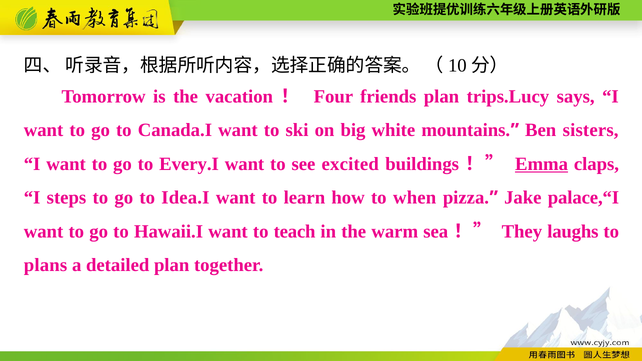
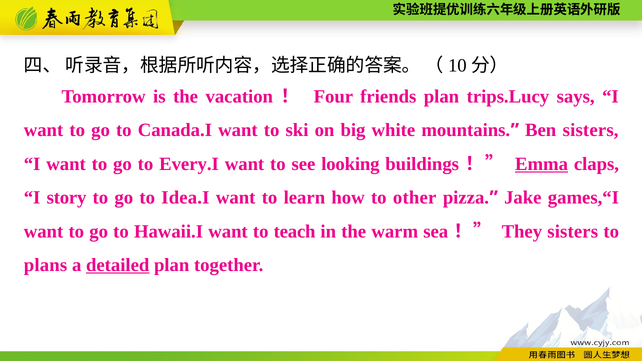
excited: excited -> looking
steps: steps -> story
when: when -> other
palace,“I: palace,“I -> games,“I
They laughs: laughs -> sisters
detailed underline: none -> present
